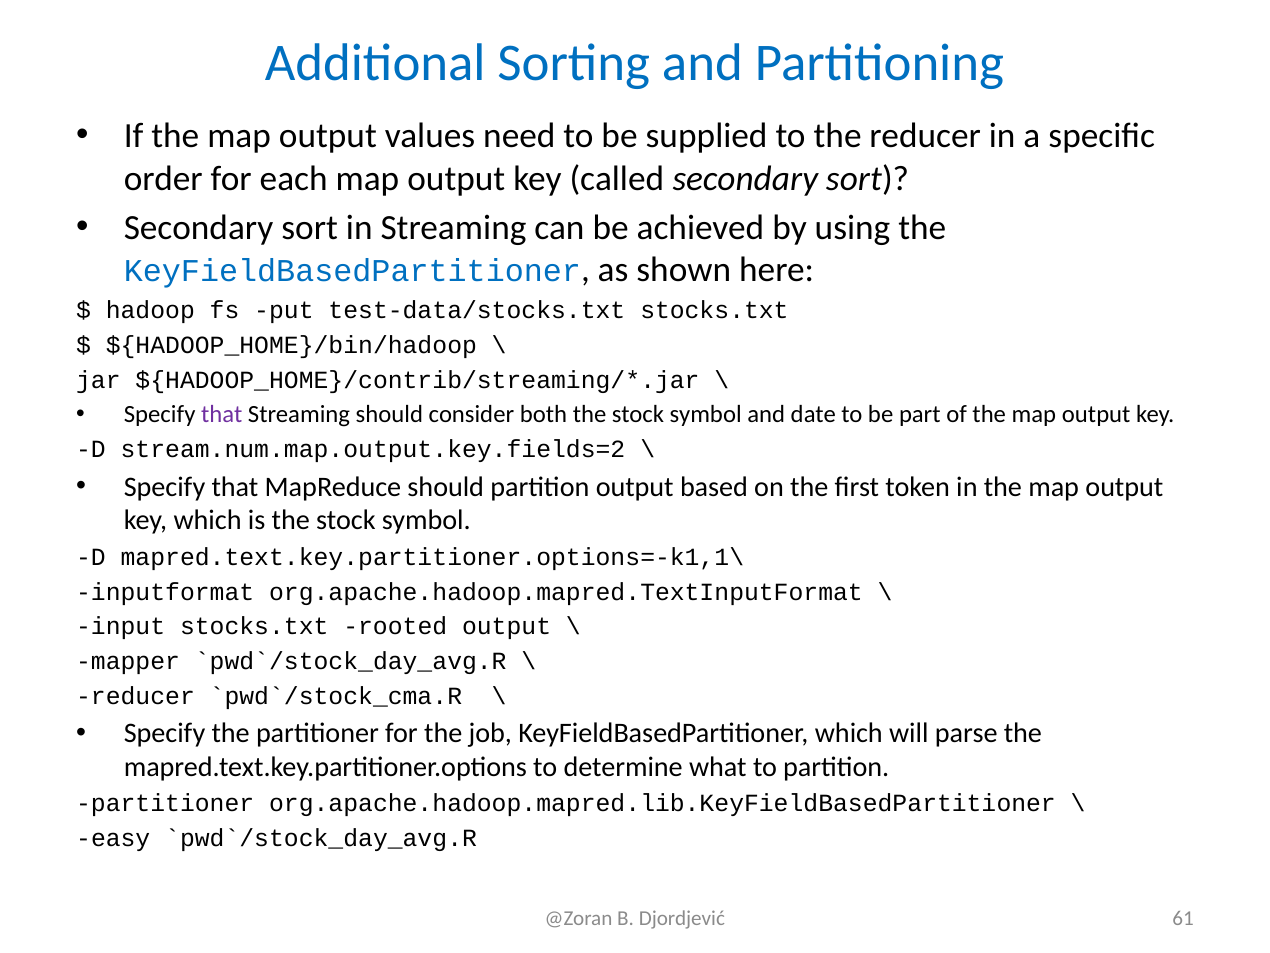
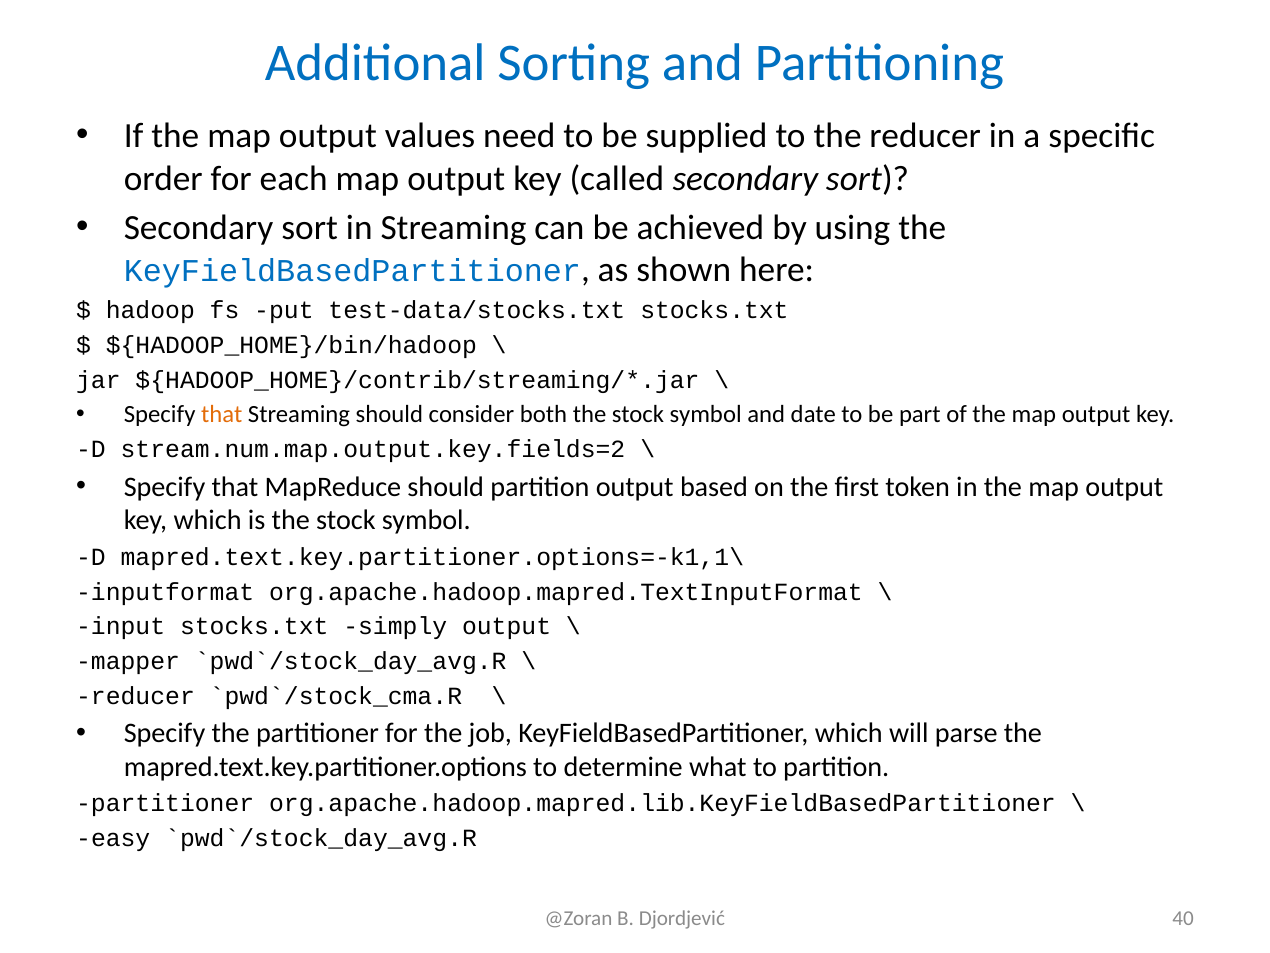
that at (222, 414) colour: purple -> orange
rooted: rooted -> simply
61: 61 -> 40
